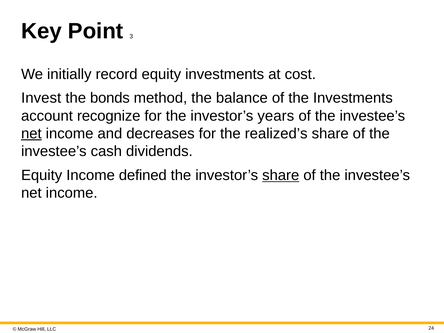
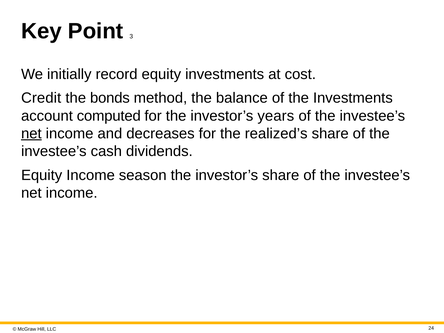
Invest: Invest -> Credit
recognize: recognize -> computed
defined: defined -> season
share at (281, 175) underline: present -> none
